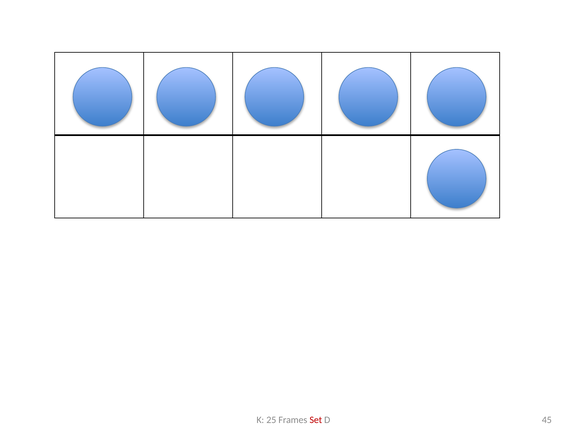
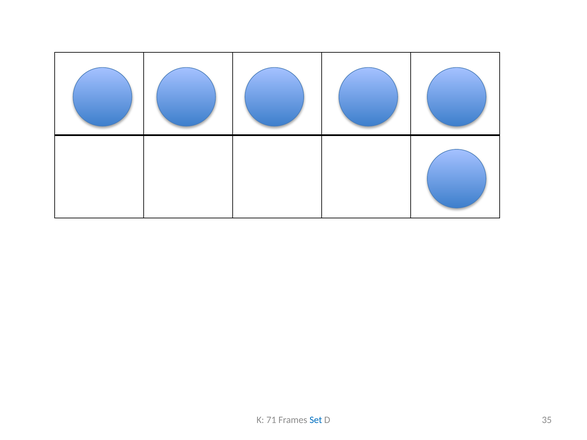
25: 25 -> 71
Set colour: red -> blue
45: 45 -> 35
